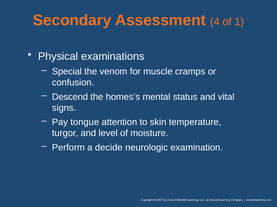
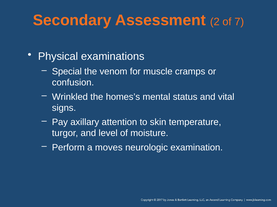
4: 4 -> 2
1: 1 -> 7
Descend: Descend -> Wrinkled
tongue: tongue -> axillary
decide: decide -> moves
